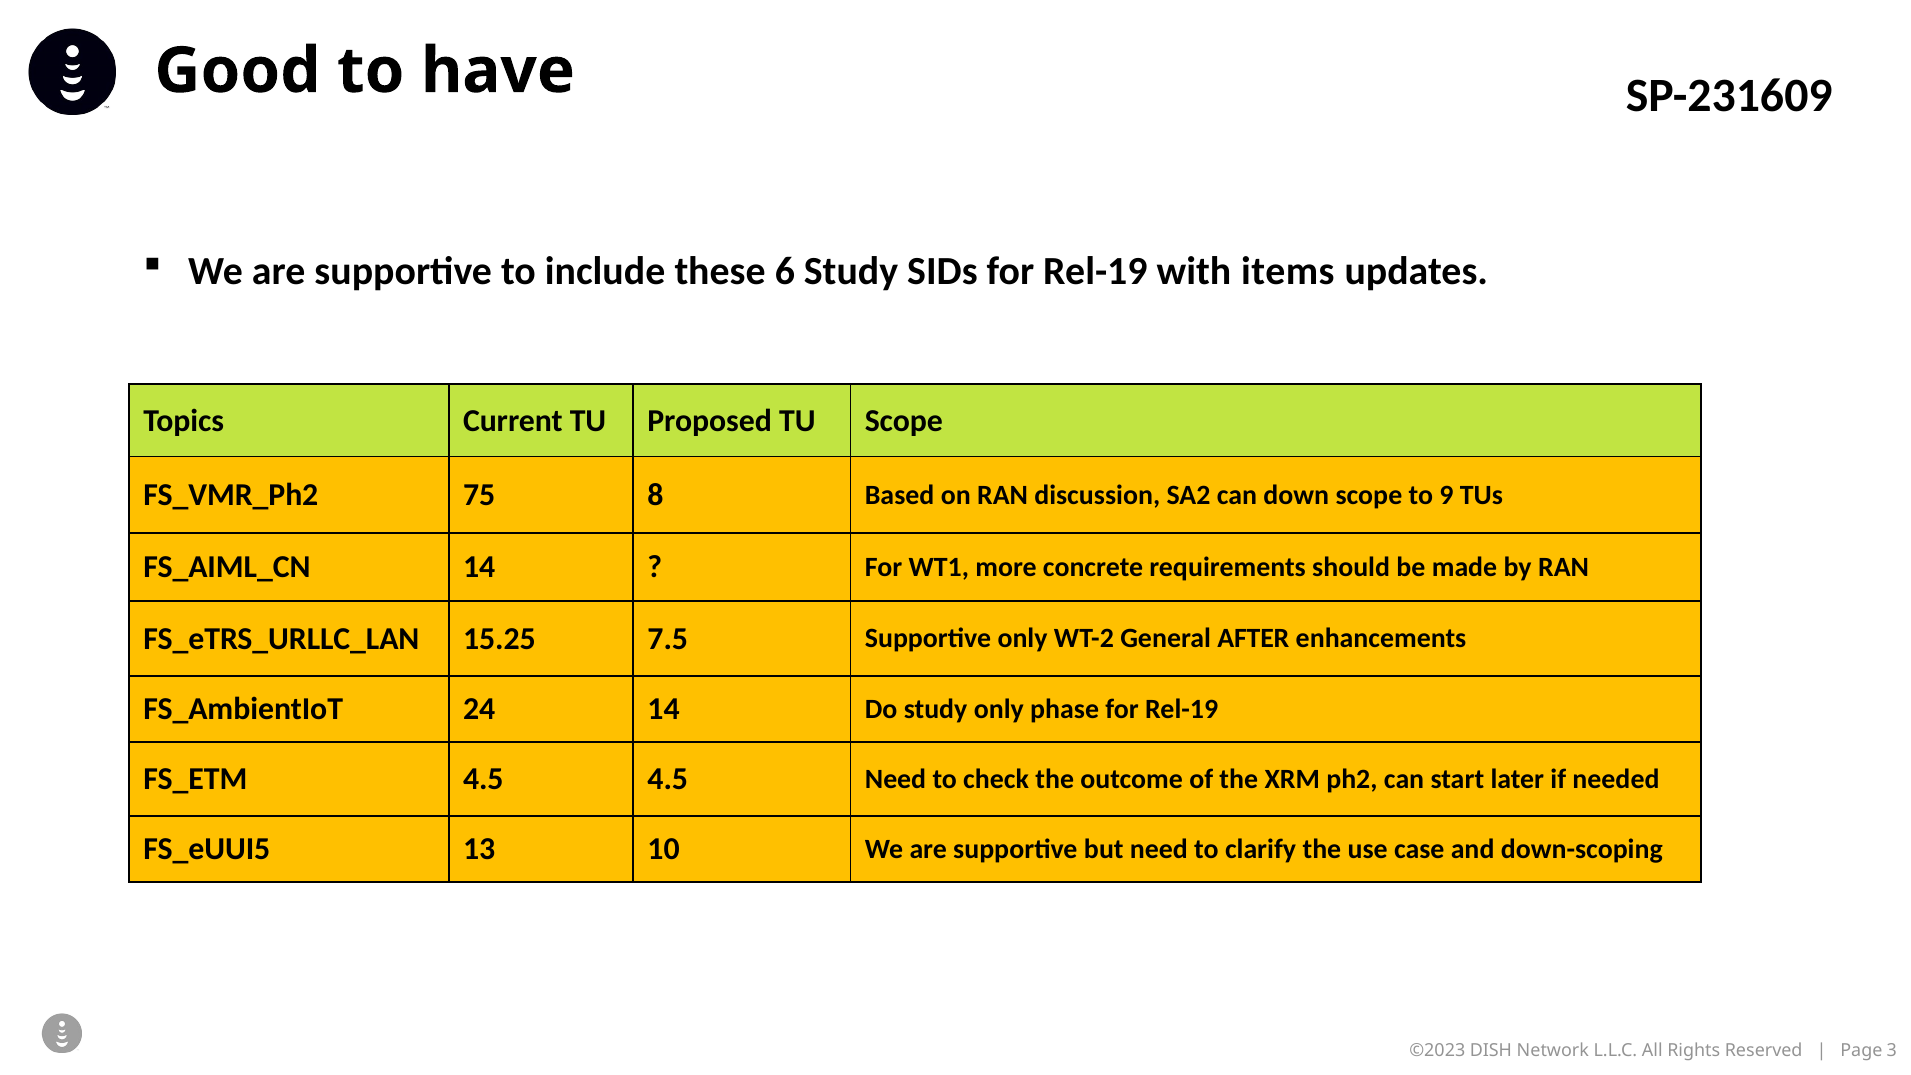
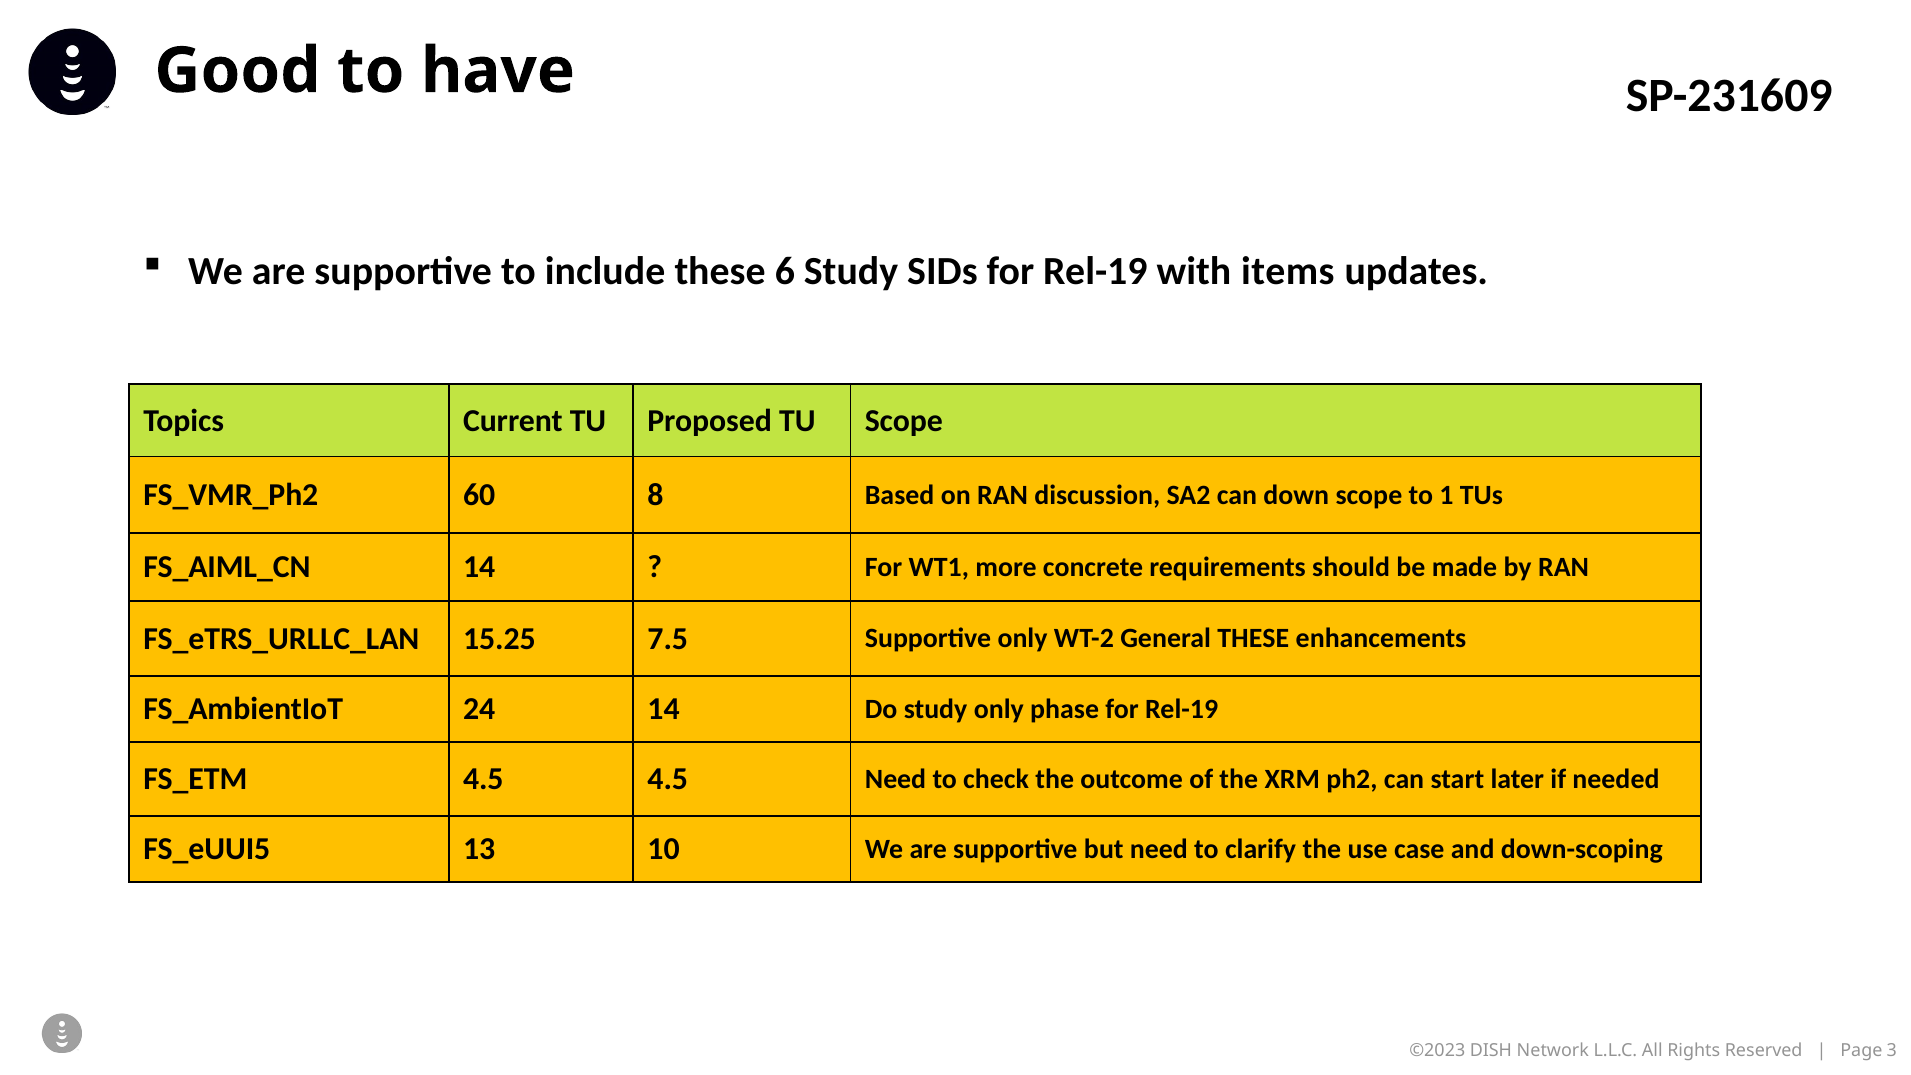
75: 75 -> 60
9: 9 -> 1
General AFTER: AFTER -> THESE
